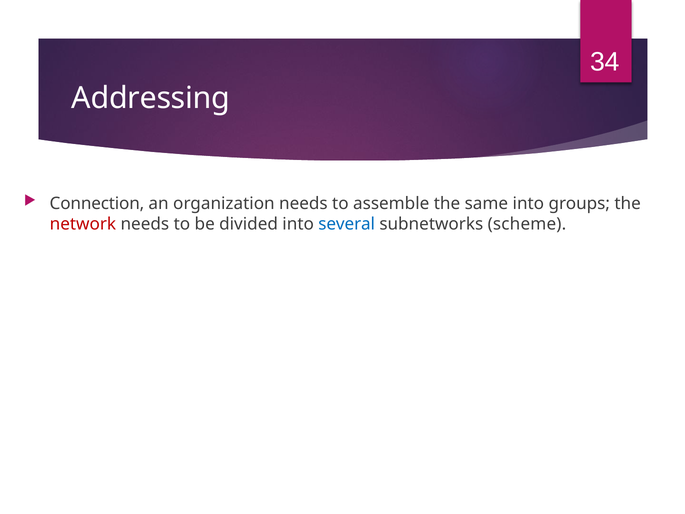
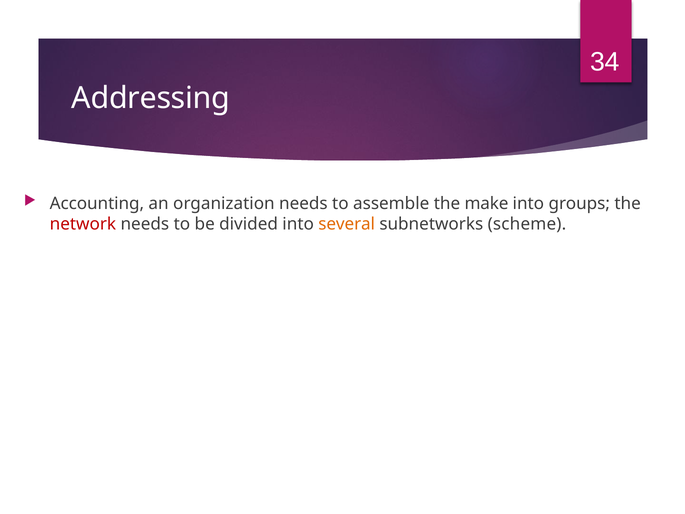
Connection: Connection -> Accounting
same: same -> make
several colour: blue -> orange
